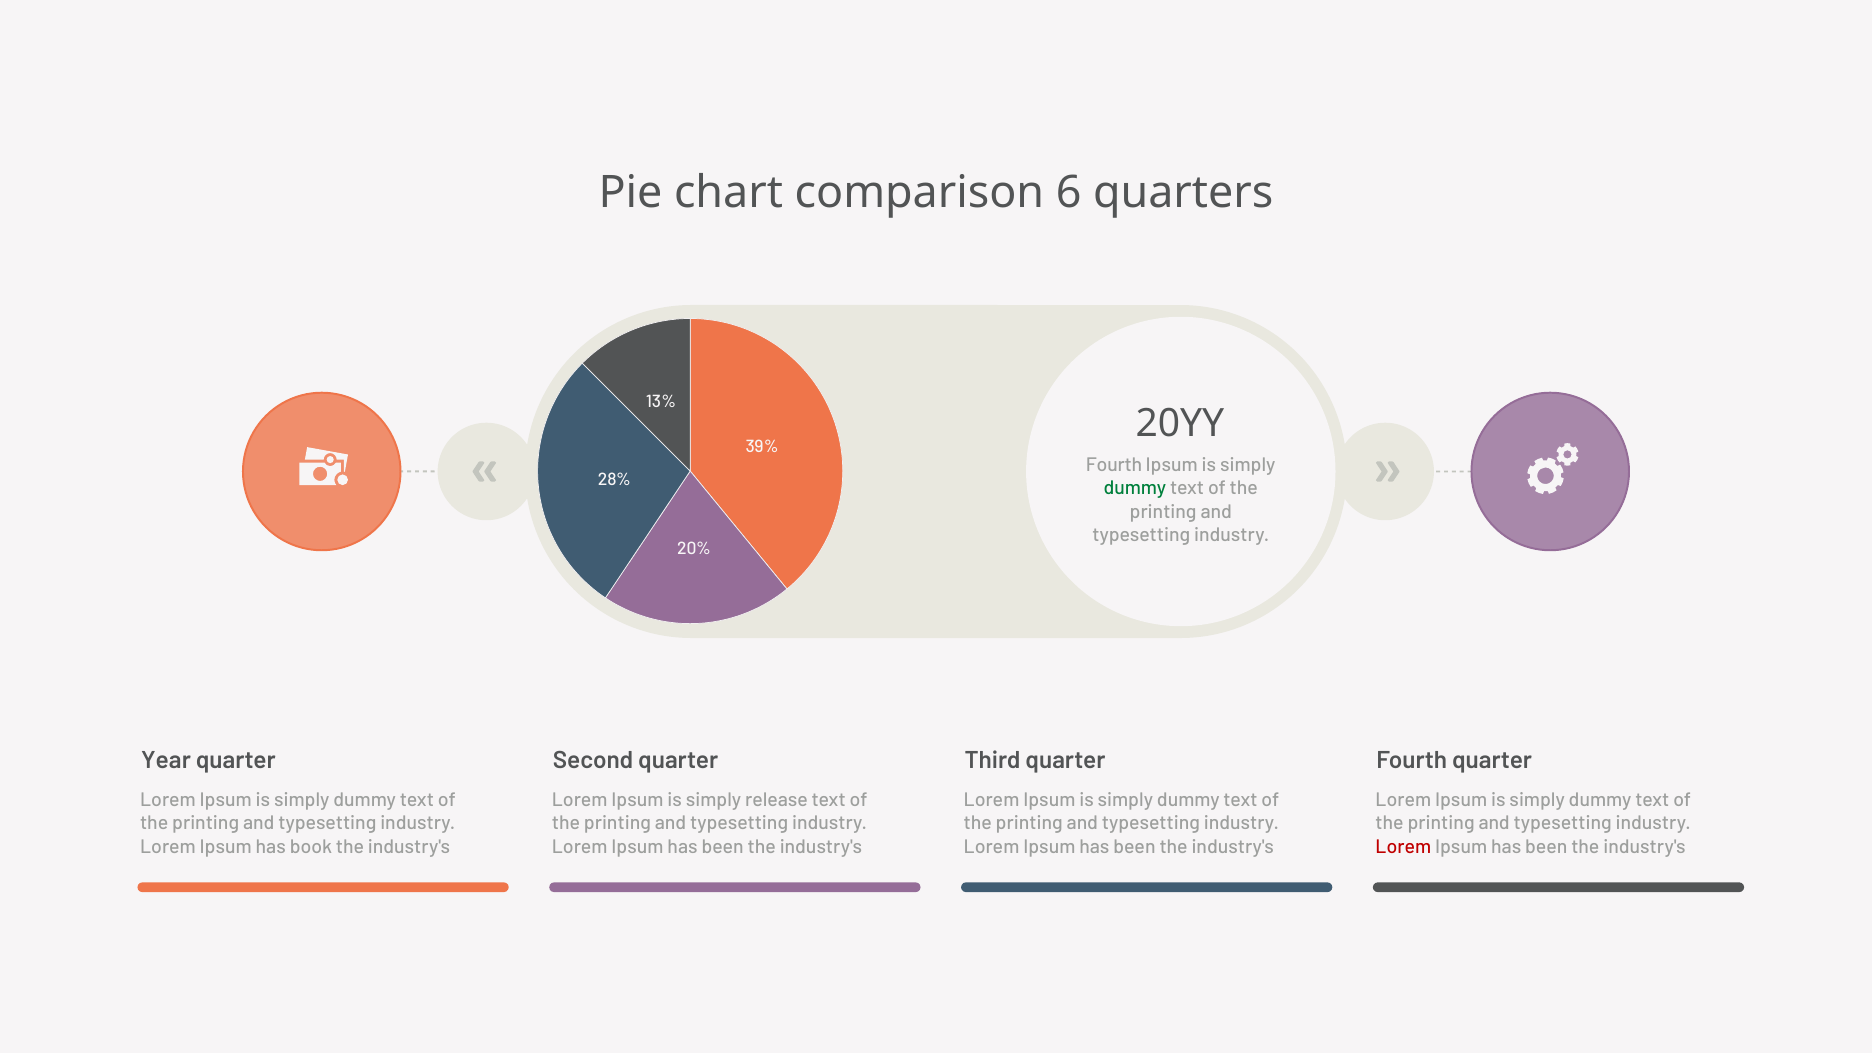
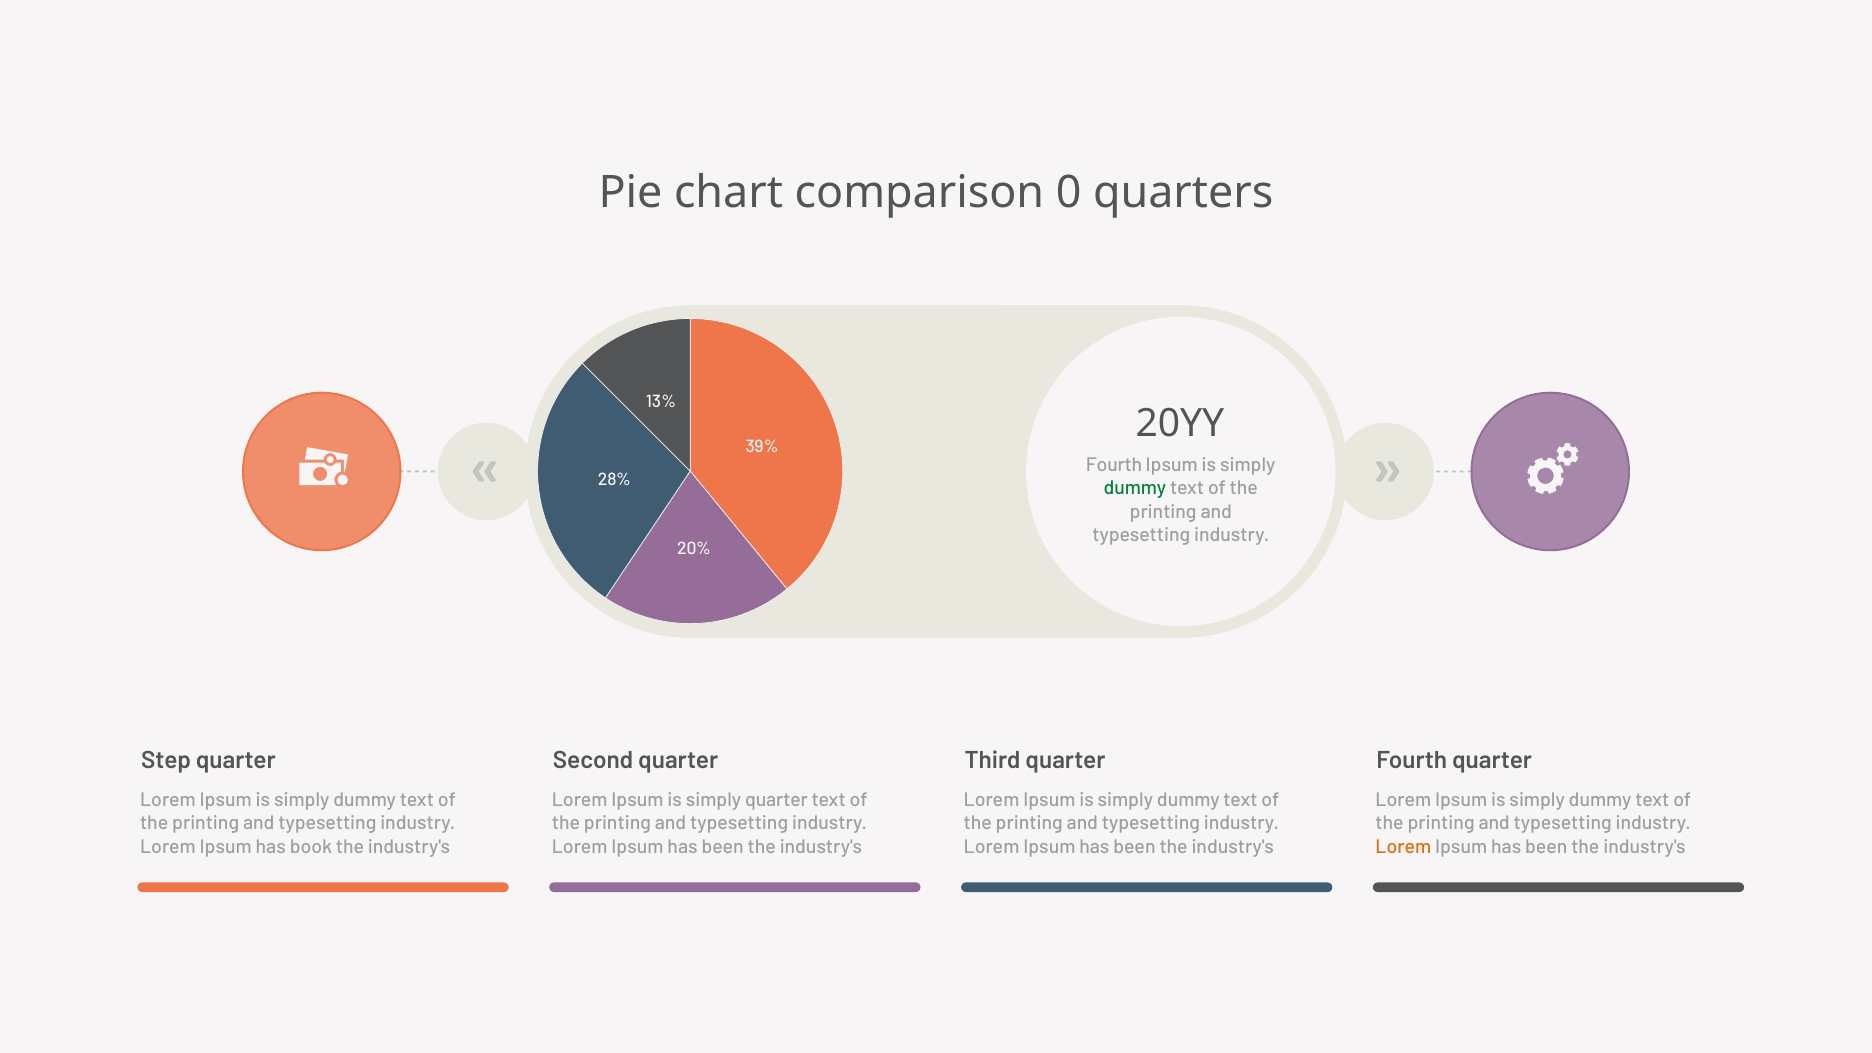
6: 6 -> 0
Year: Year -> Step
simply release: release -> quarter
Lorem at (1403, 847) colour: red -> orange
